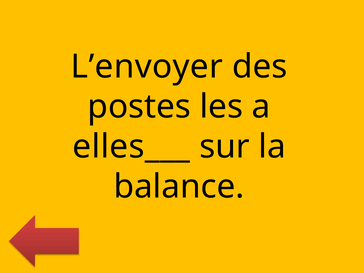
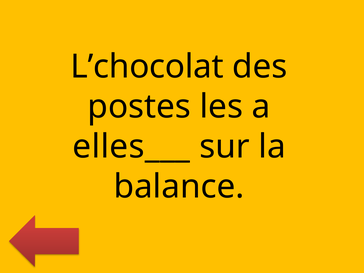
L’envoyer: L’envoyer -> L’chocolat
